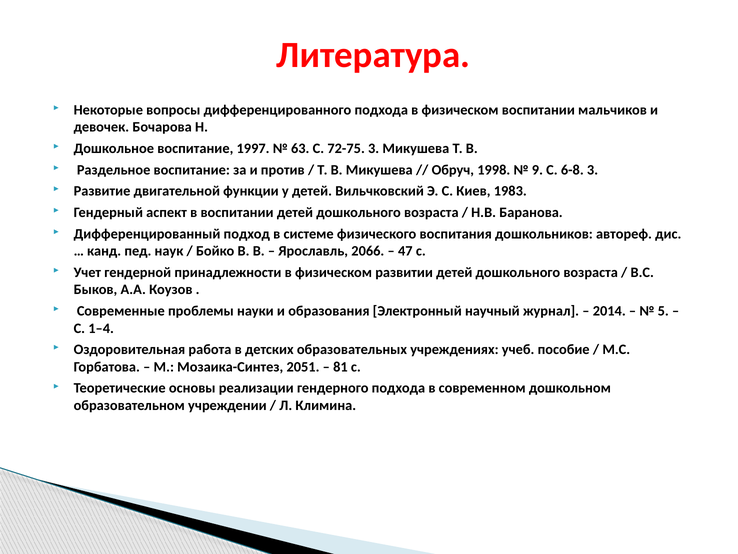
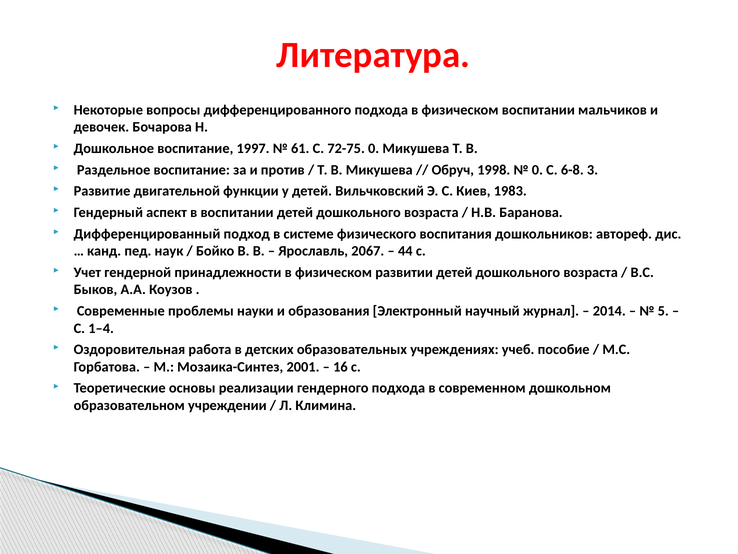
63: 63 -> 61
72-75 3: 3 -> 0
9 at (537, 170): 9 -> 0
2066: 2066 -> 2067
47: 47 -> 44
2051: 2051 -> 2001
81: 81 -> 16
